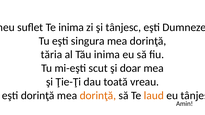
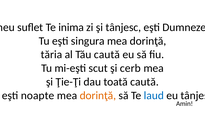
Tău inima: inima -> caută
doar: doar -> cerb
toată vreau: vreau -> caută
eşti dorinţă: dorinţă -> noapte
laud colour: orange -> blue
